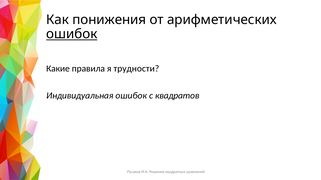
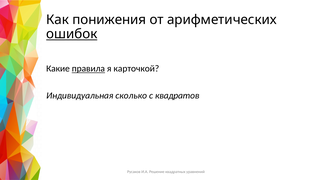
правила underline: none -> present
трудности: трудности -> карточкой
Индивидуальная ошибок: ошибок -> сколько
